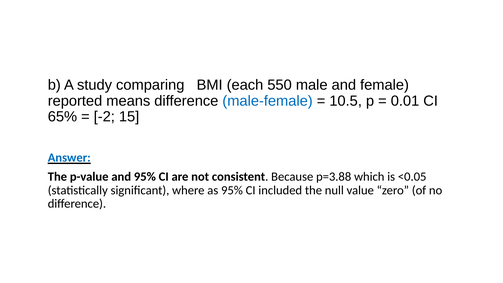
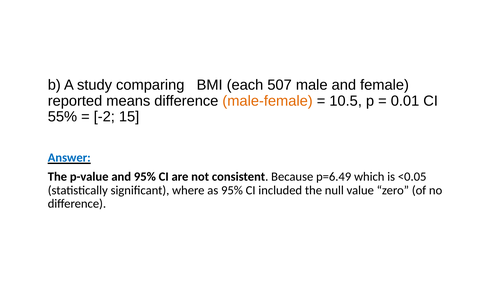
550: 550 -> 507
male-female colour: blue -> orange
65%: 65% -> 55%
p=3.88: p=3.88 -> p=6.49
